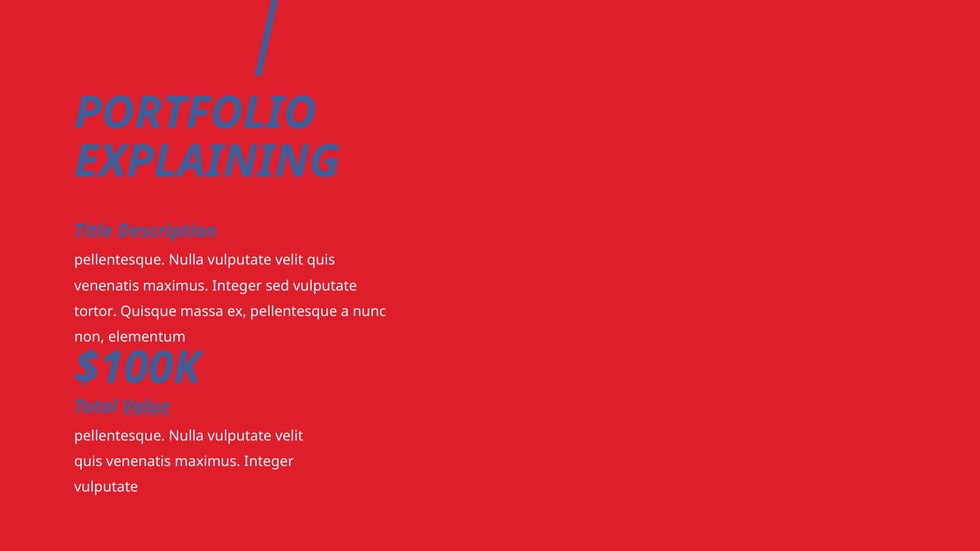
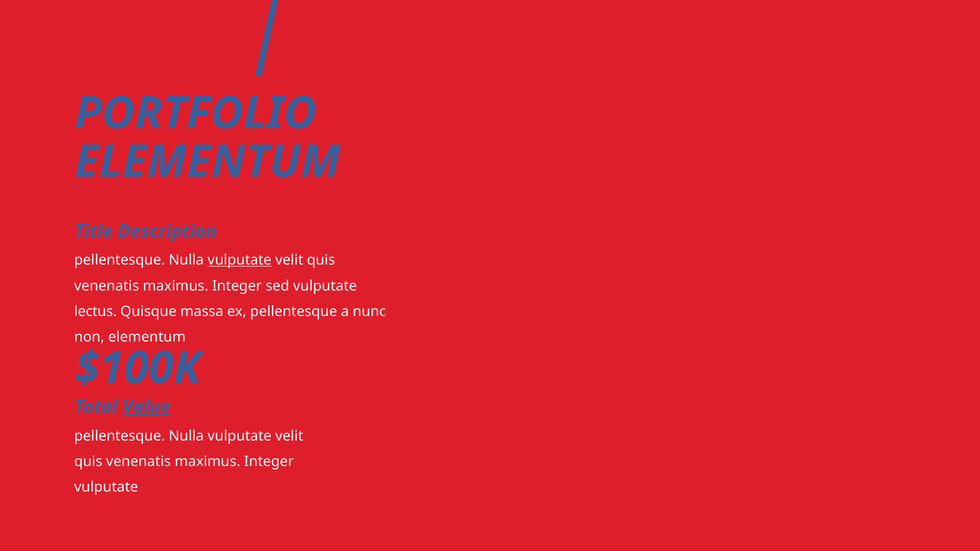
EXPLAINING at (207, 162): EXPLAINING -> ELEMENTUM
vulputate at (240, 260) underline: none -> present
tortor: tortor -> lectus
